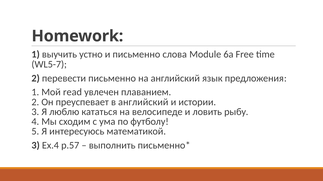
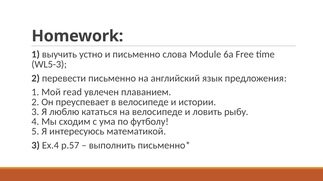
WL5-7: WL5-7 -> WL5-3
в английский: английский -> велосипеде
